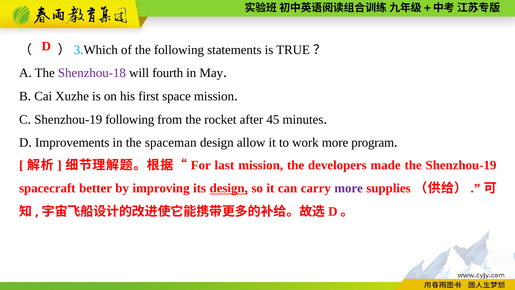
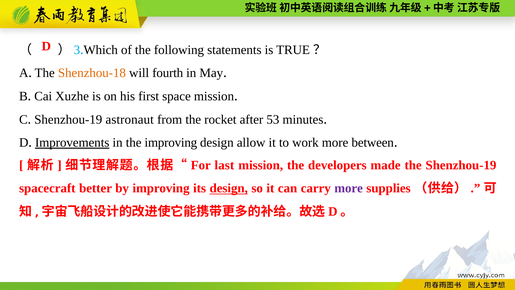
Shenzhou-18 colour: purple -> orange
Shenzhou-19 following: following -> astronaut
45: 45 -> 53
Improvements underline: none -> present
the spaceman: spaceman -> improving
program: program -> between
